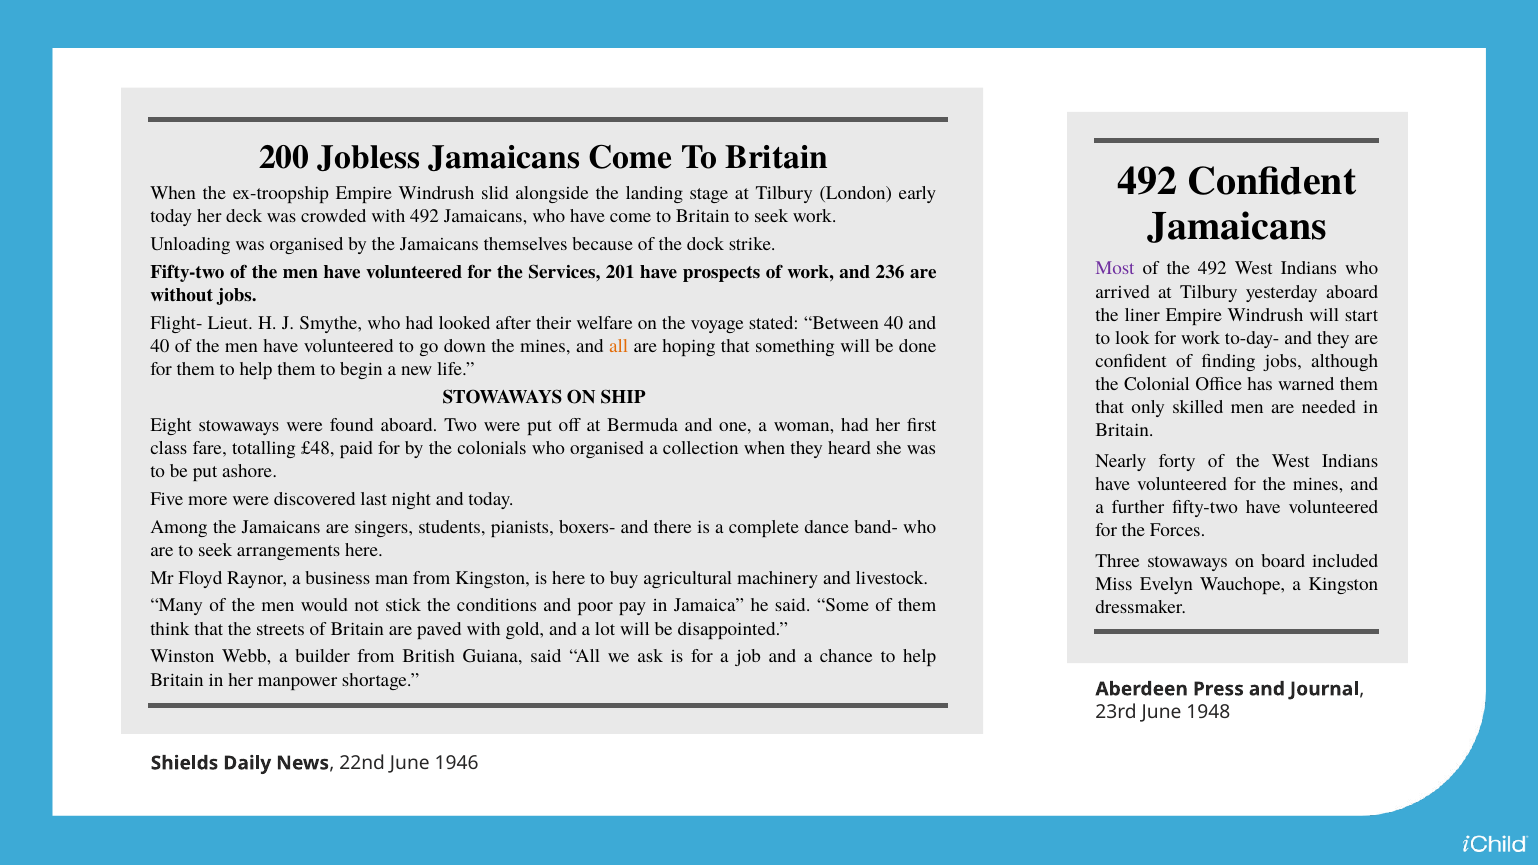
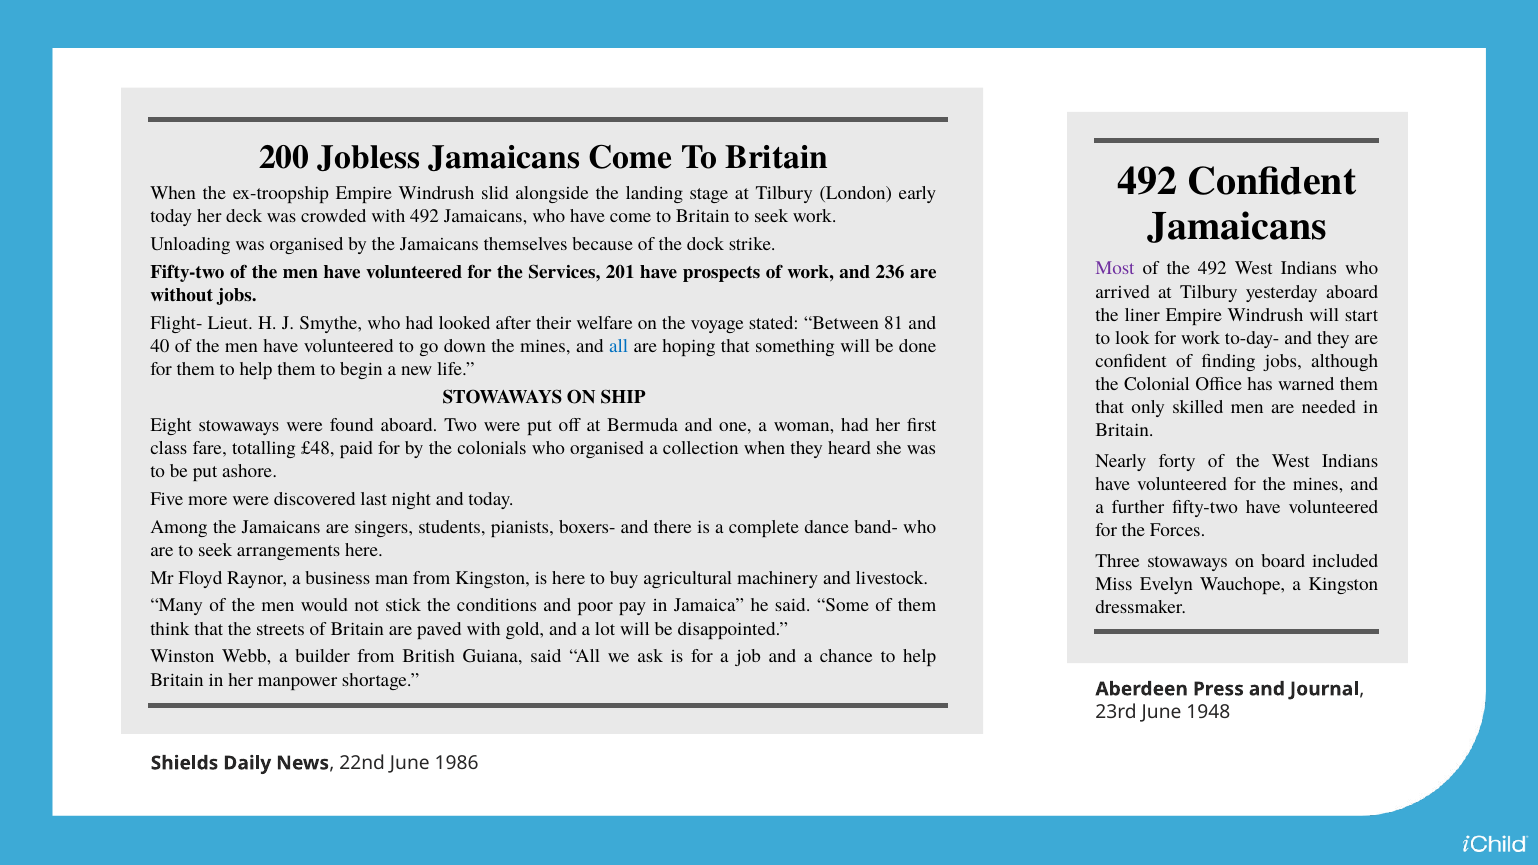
Between 40: 40 -> 81
all at (619, 346) colour: orange -> blue
1946: 1946 -> 1986
